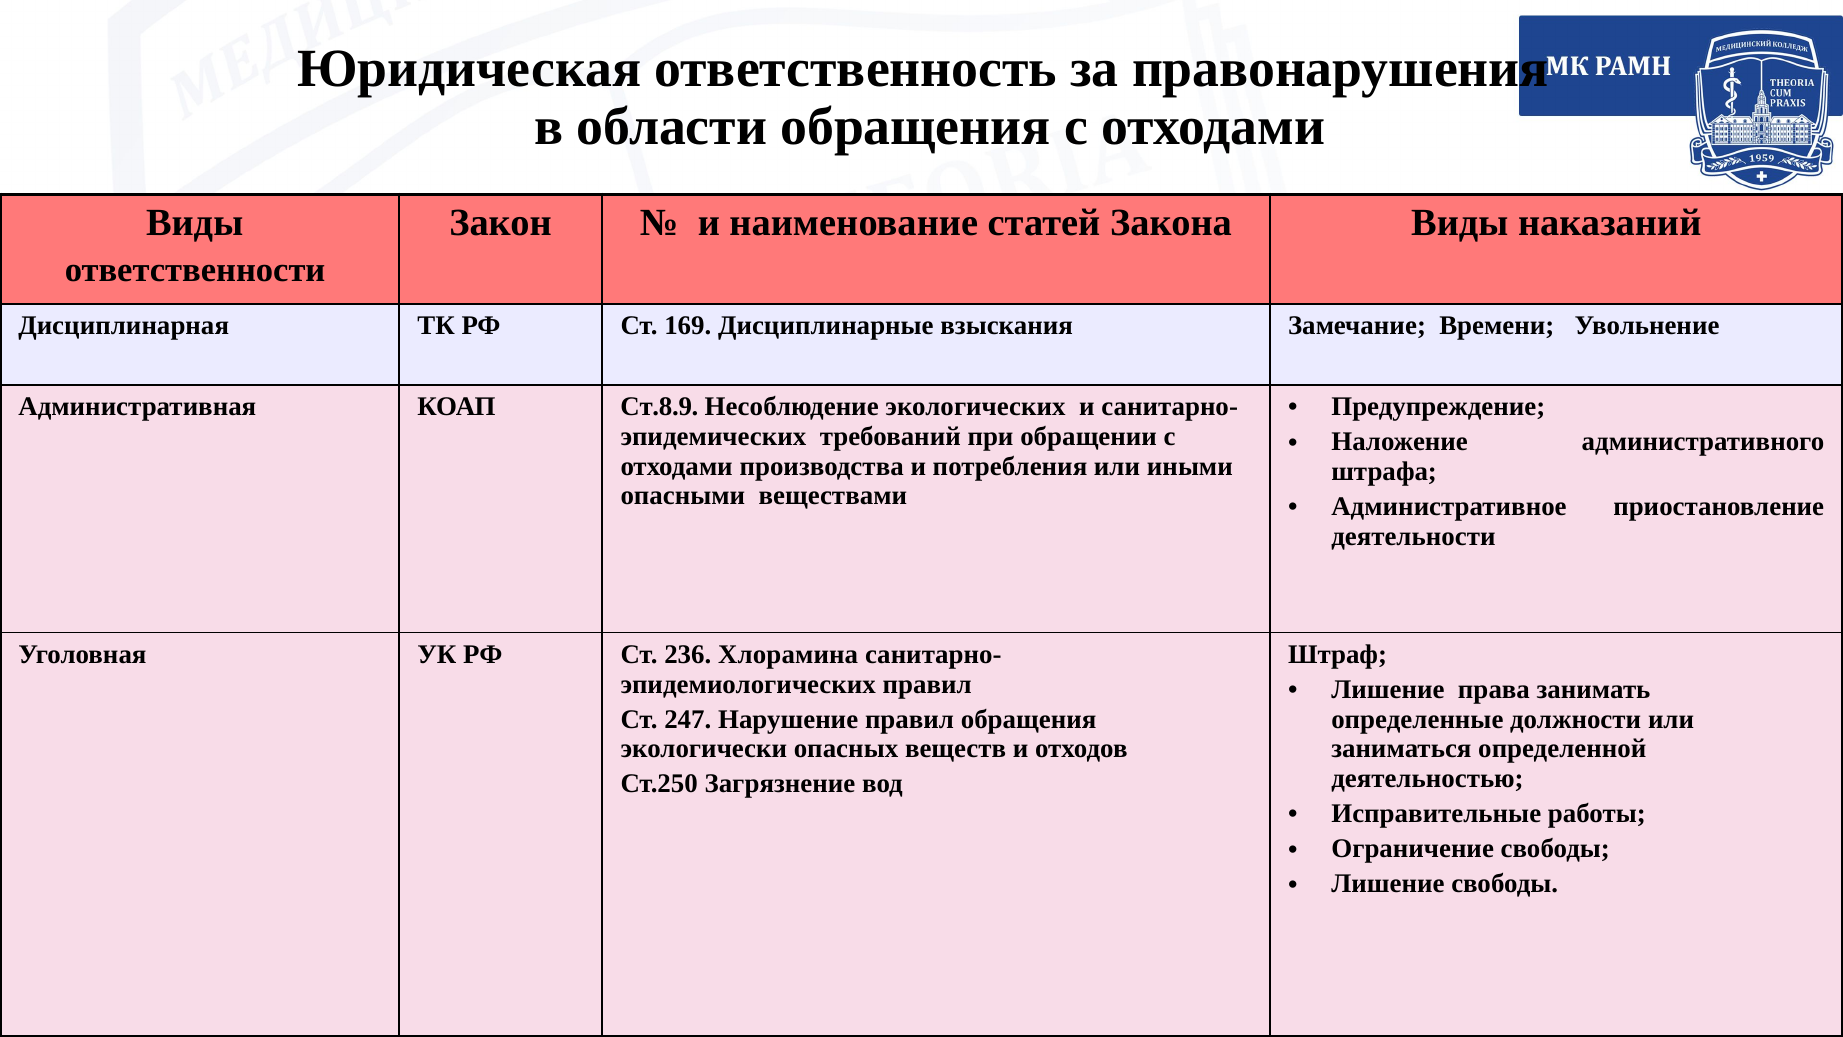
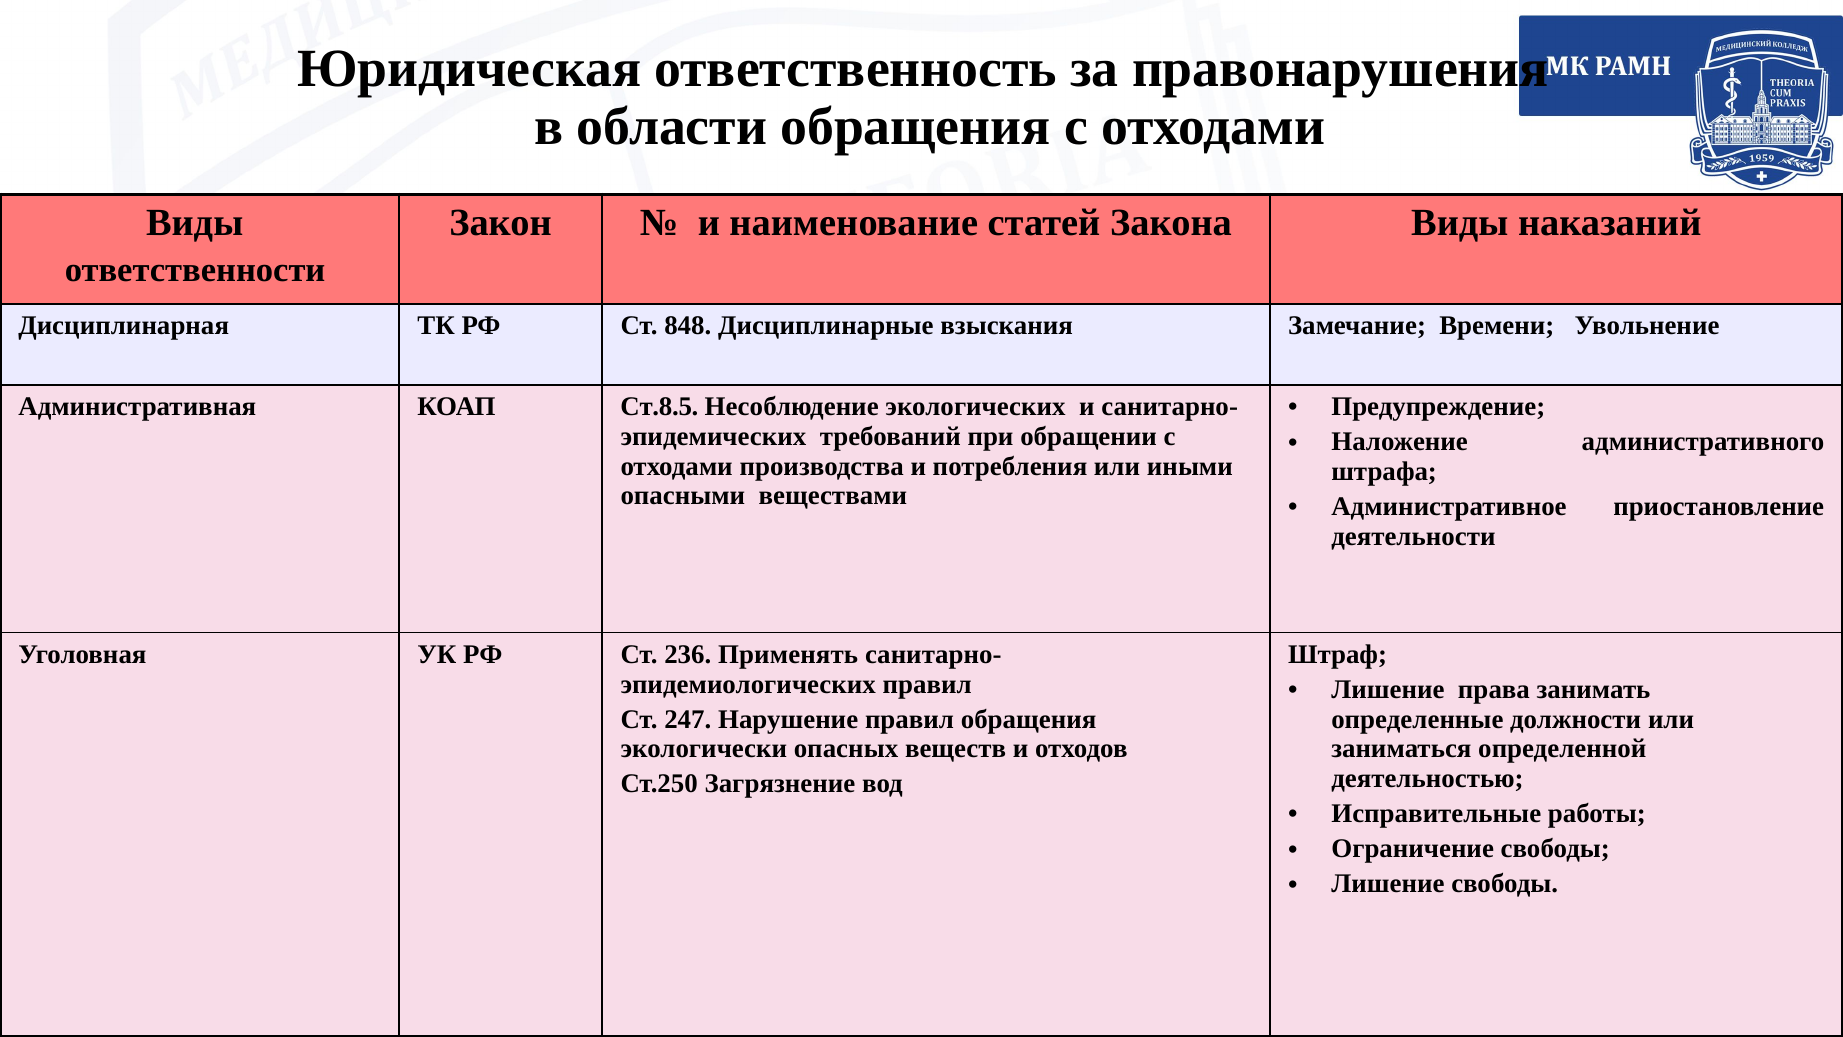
169: 169 -> 848
Ст.8.9: Ст.8.9 -> Ст.8.5
Хлорамина: Хлорамина -> Применять
